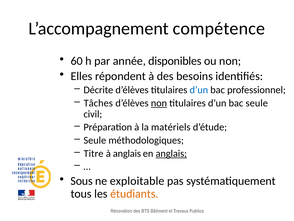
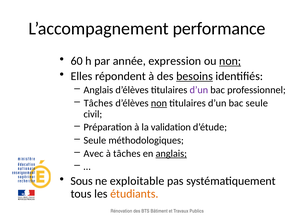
compétence: compétence -> performance
disponibles: disponibles -> expression
non at (230, 61) underline: none -> present
besoins underline: none -> present
Décrite at (98, 90): Décrite -> Anglais
d’un at (199, 90) colour: blue -> purple
matériels: matériels -> validation
Titre: Titre -> Avec
à anglais: anglais -> tâches
